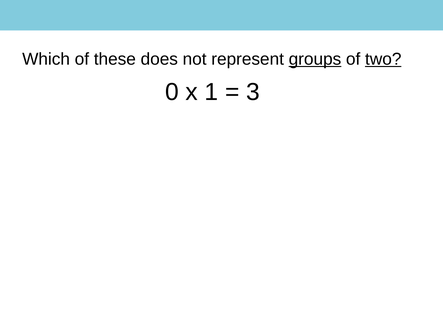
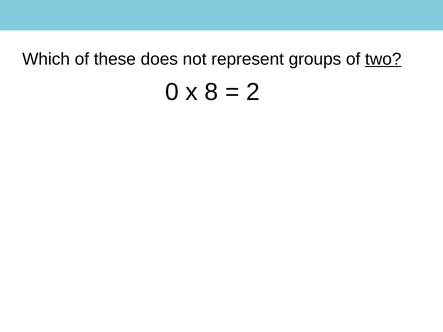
groups underline: present -> none
1: 1 -> 8
3: 3 -> 2
